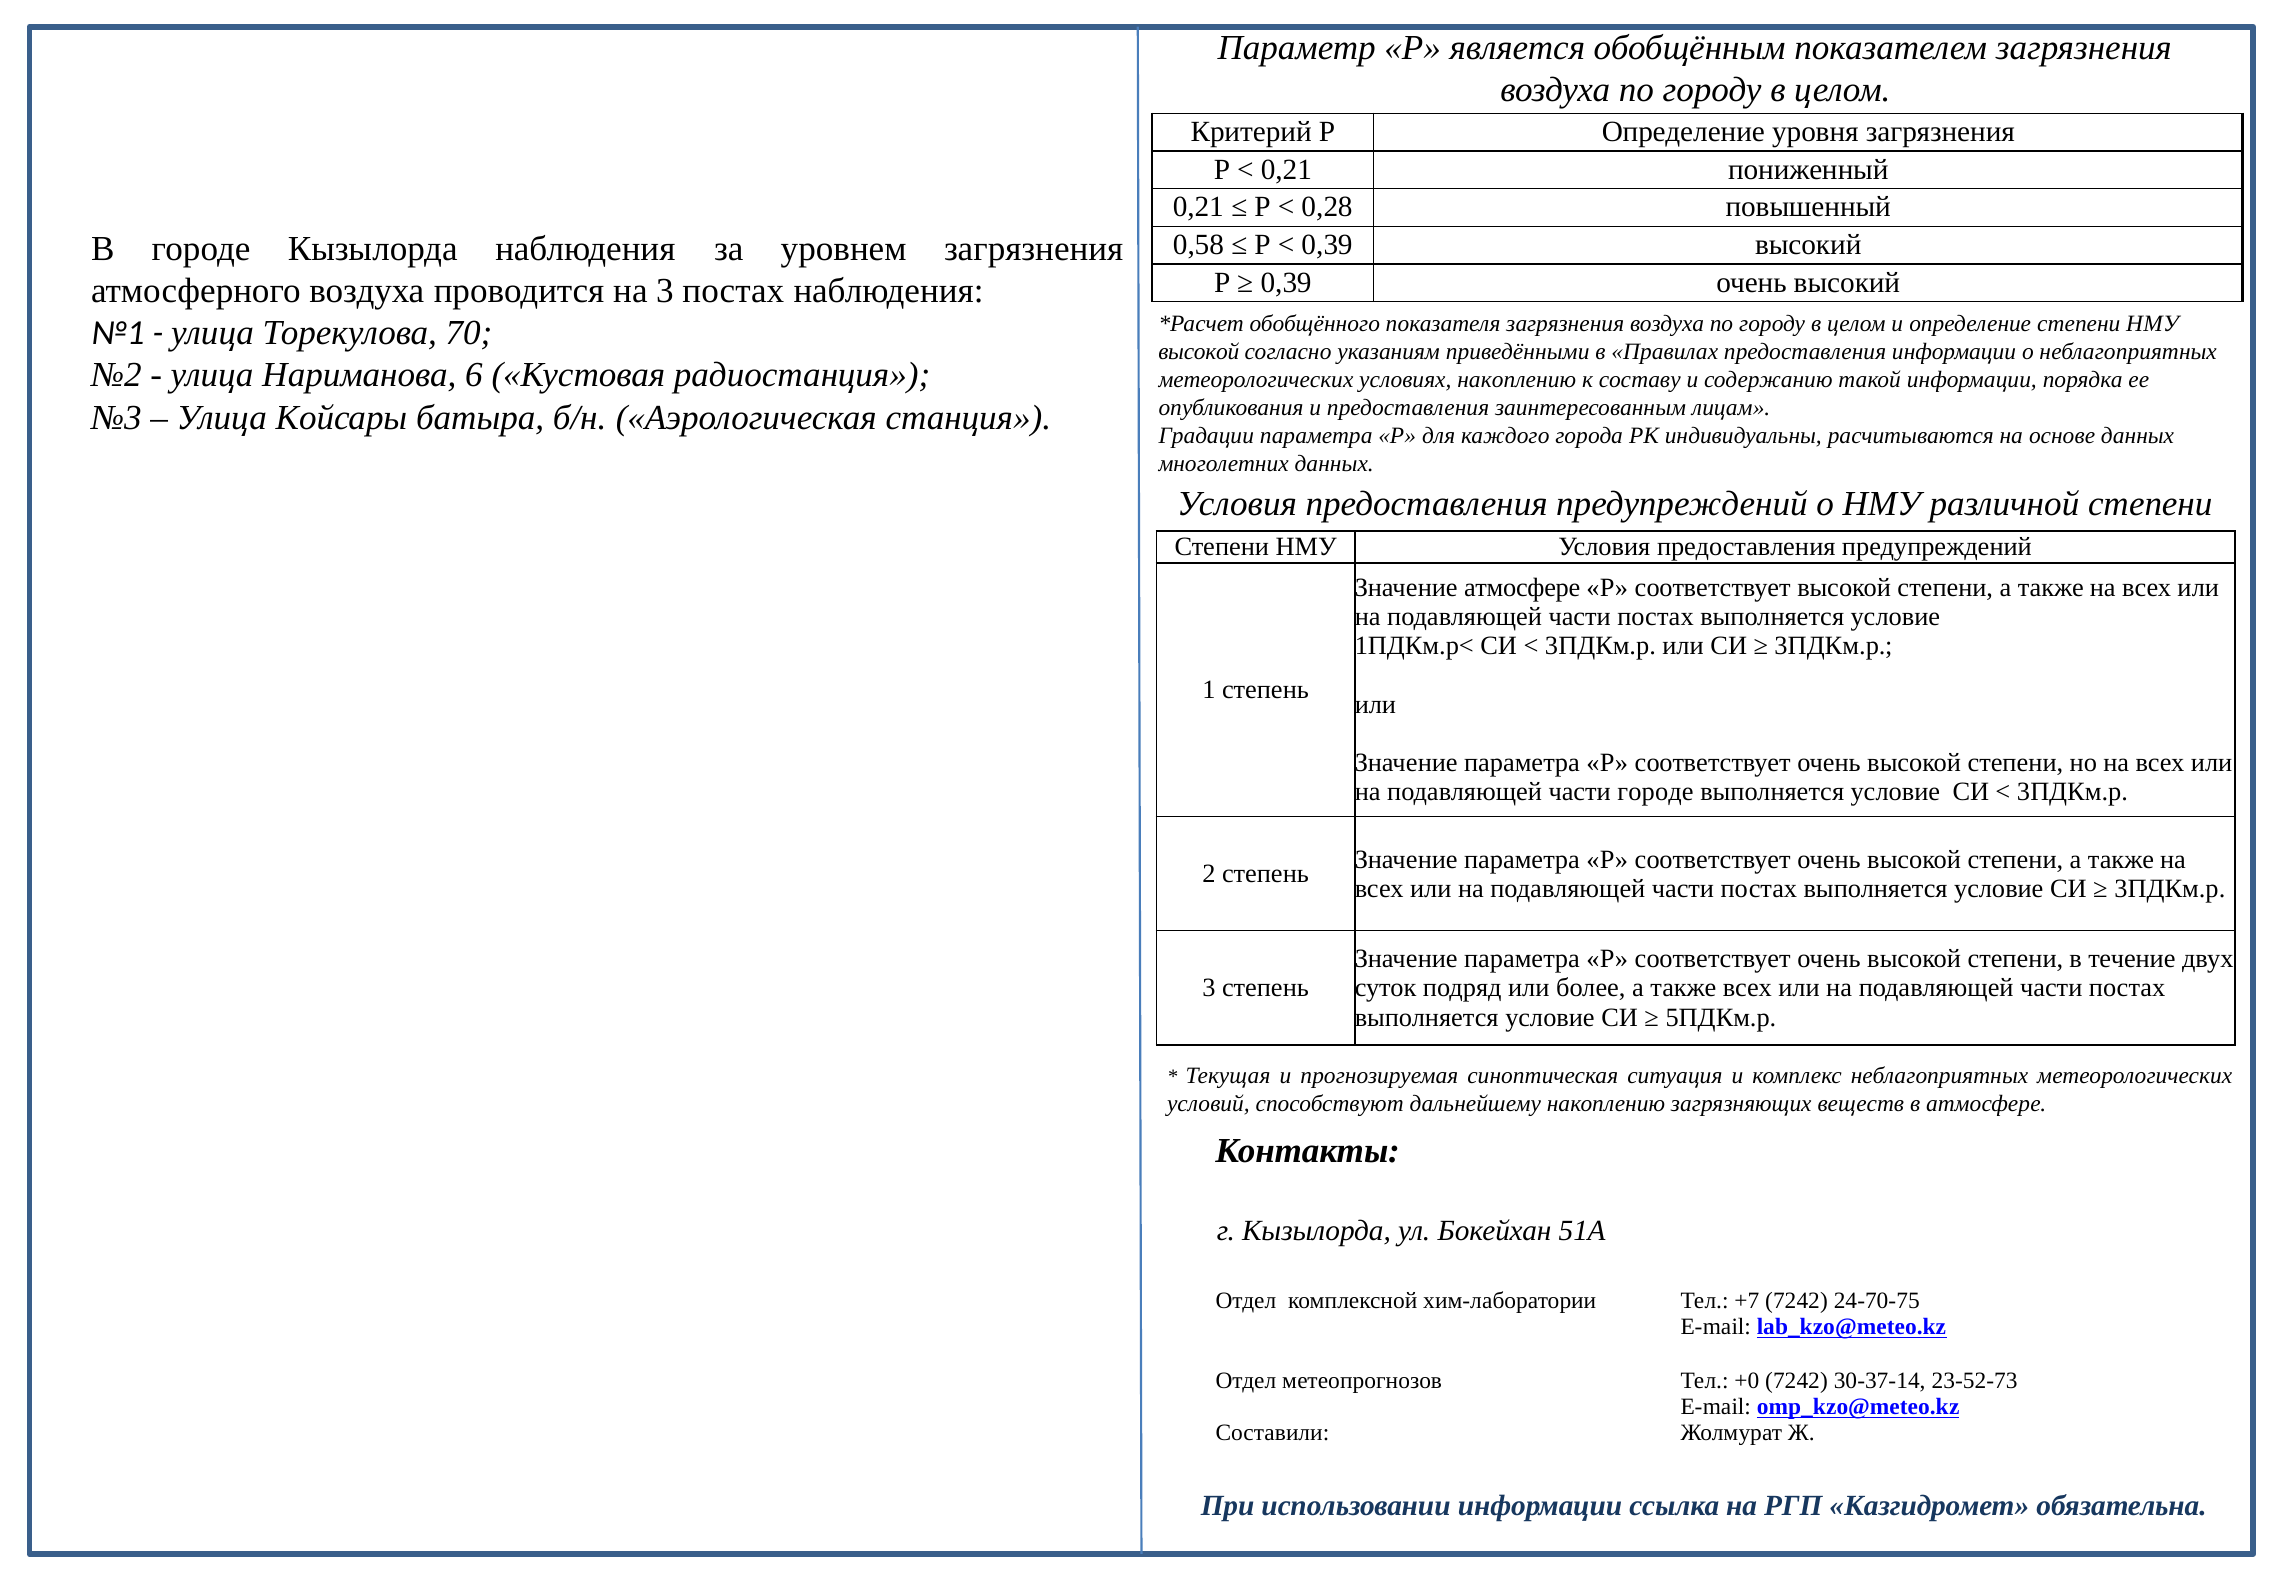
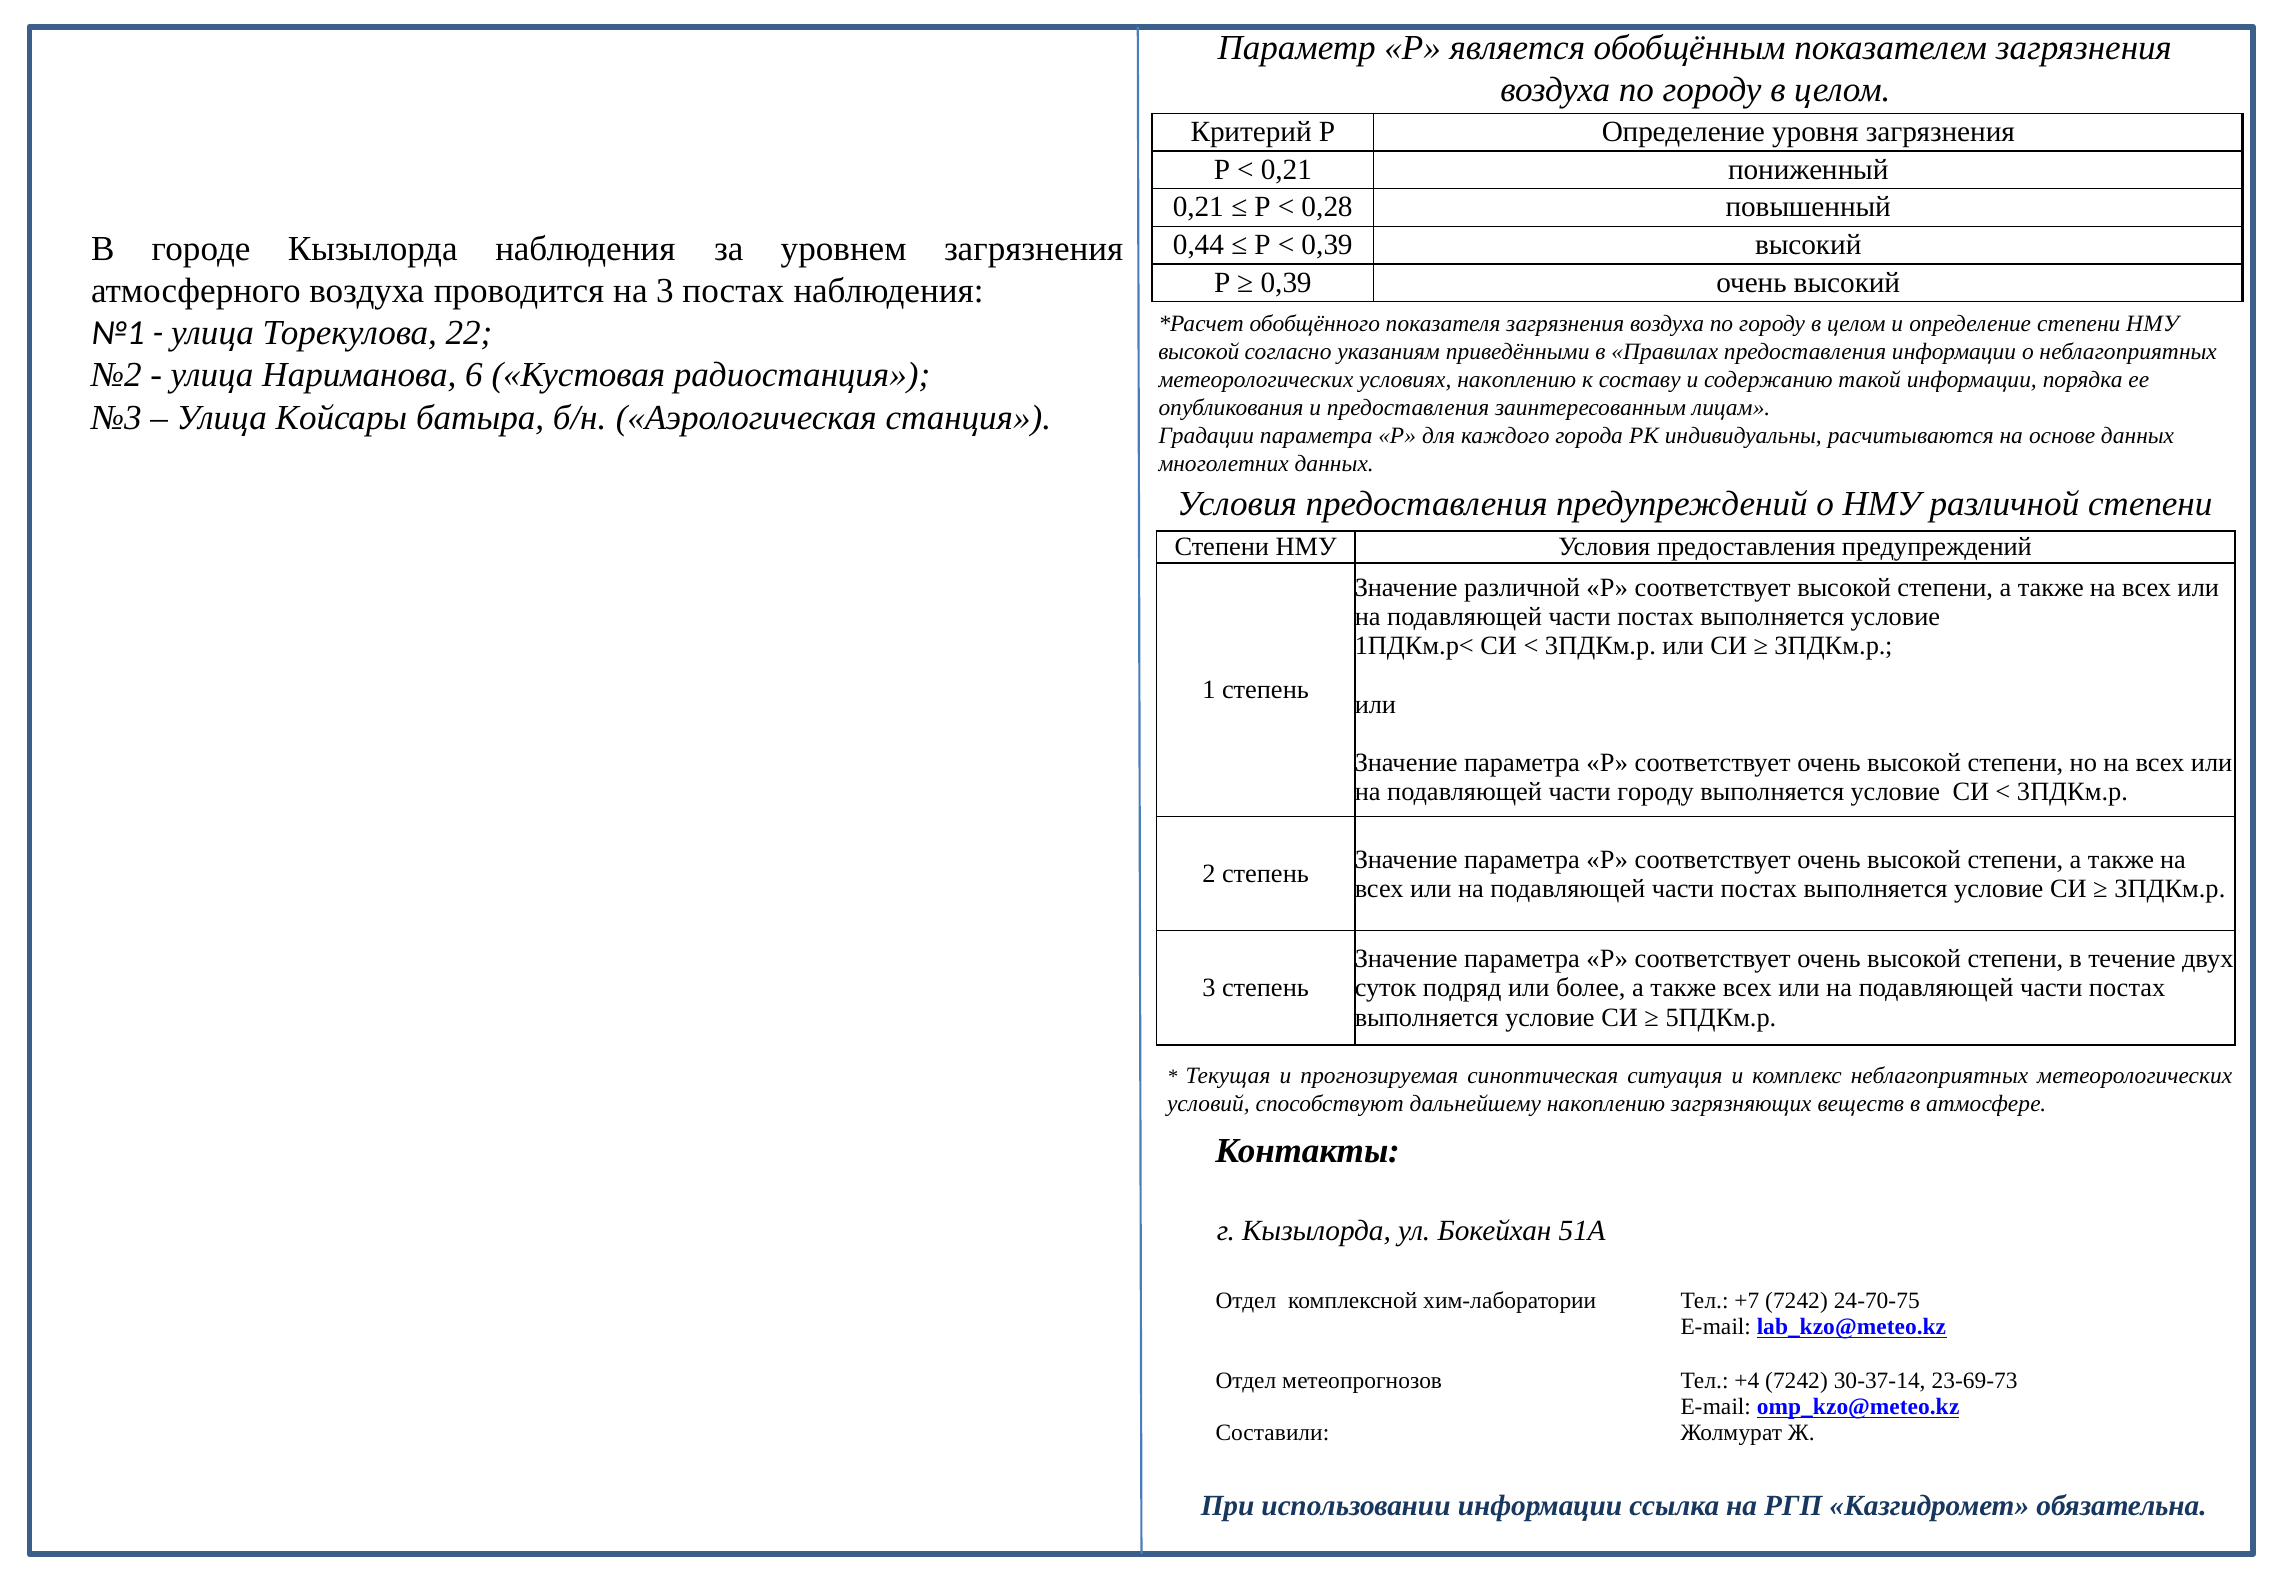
0,58: 0,58 -> 0,44
70: 70 -> 22
Значение атмосфере: атмосфере -> различной
части городе: городе -> городу
+0: +0 -> +4
23-52-73: 23-52-73 -> 23-69-73
